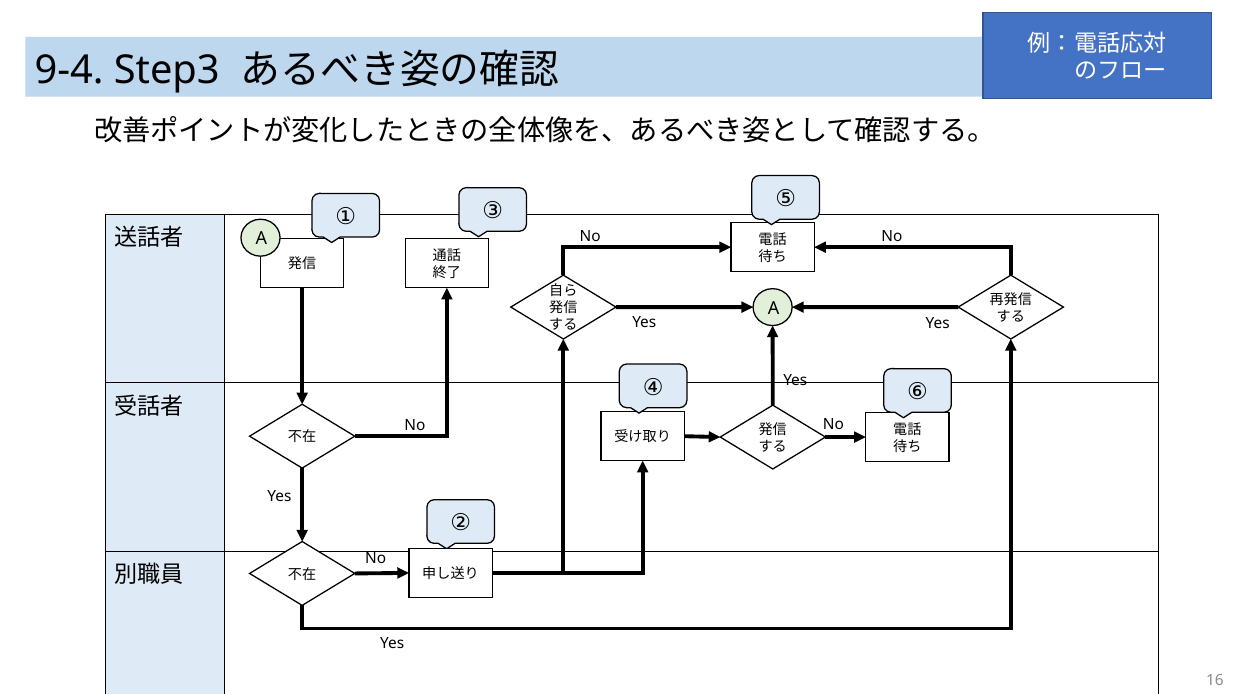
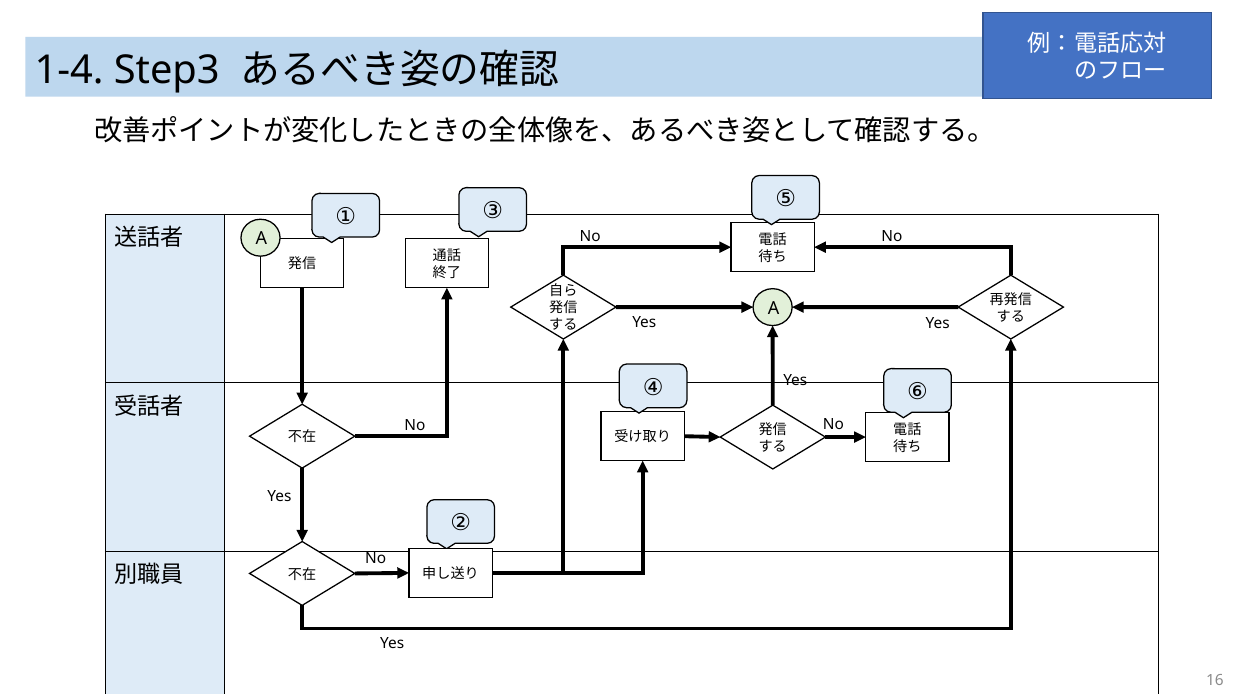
9-4: 9-4 -> 1-4
